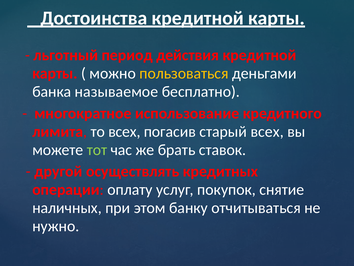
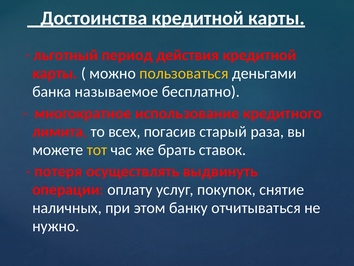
старый всех: всех -> раза
тот colour: light green -> yellow
другой: другой -> потеря
кредитных: кредитных -> выдвинуть
